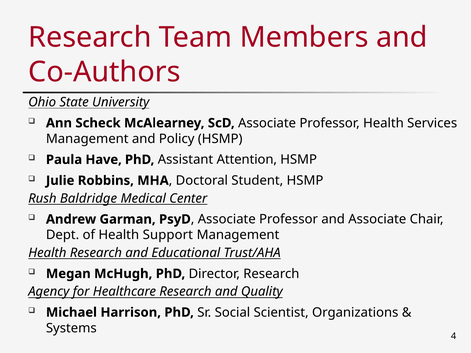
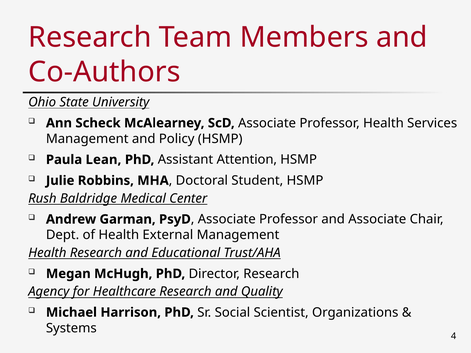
Have: Have -> Lean
Support: Support -> External
